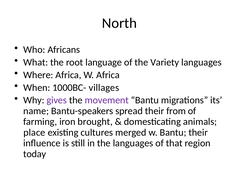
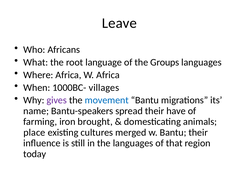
North: North -> Leave
Variety: Variety -> Groups
movement colour: purple -> blue
from: from -> have
